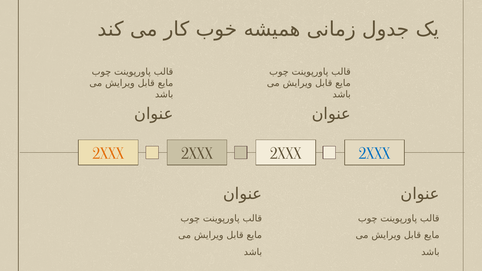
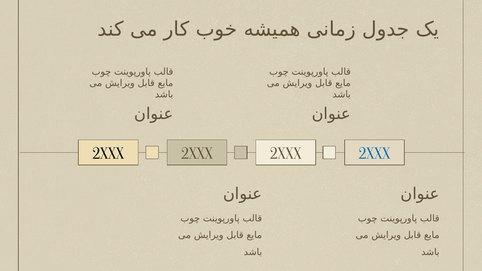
2XXX at (108, 154) colour: orange -> black
